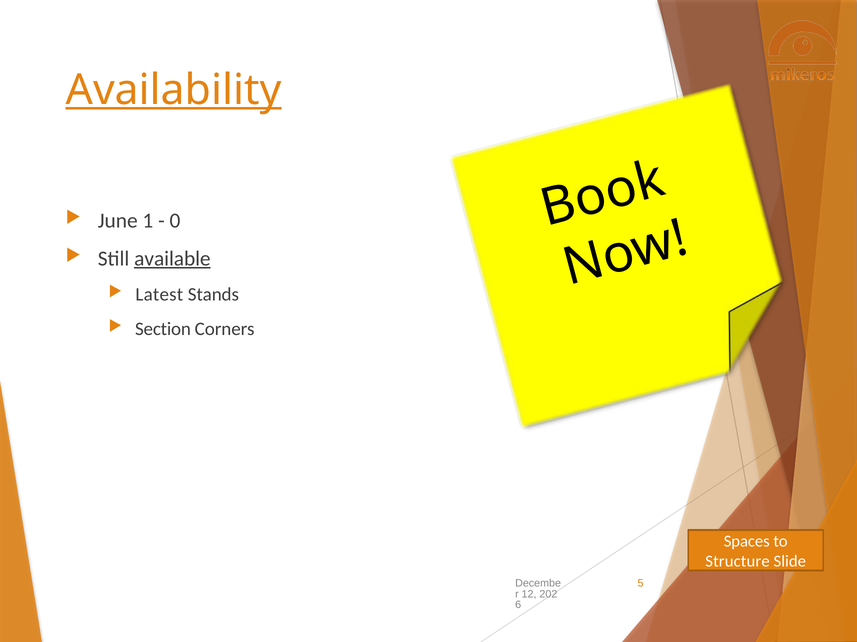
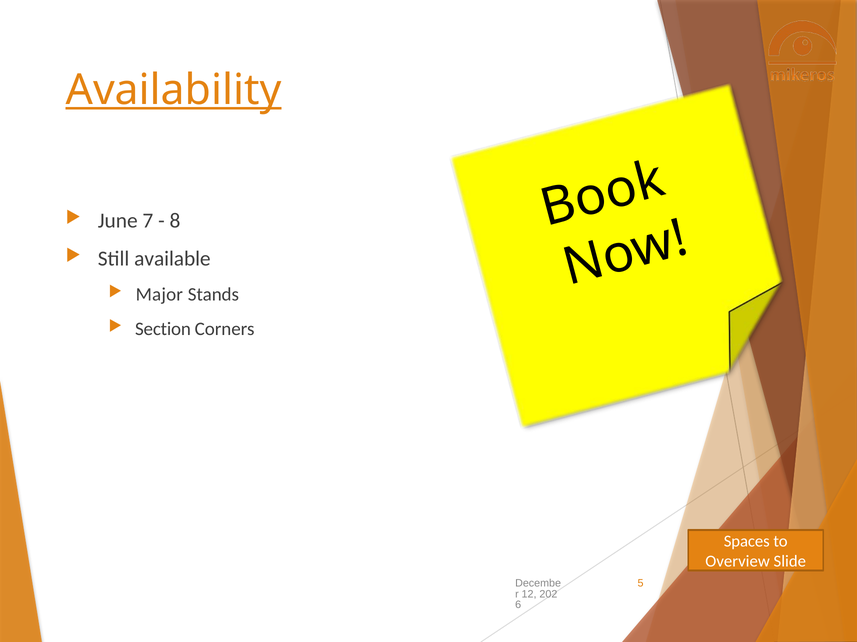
1: 1 -> 7
0: 0 -> 8
available underline: present -> none
Latest: Latest -> Major
Structure: Structure -> Overview
